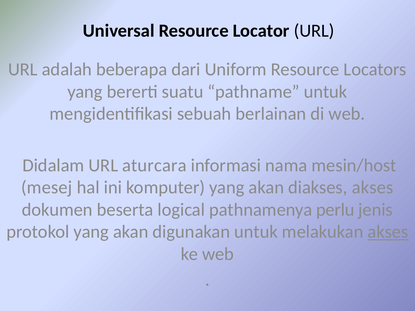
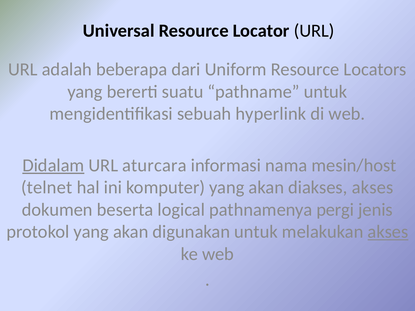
berlainan: berlainan -> hyperlink
Didalam underline: none -> present
mesej: mesej -> telnet
perlu: perlu -> pergi
